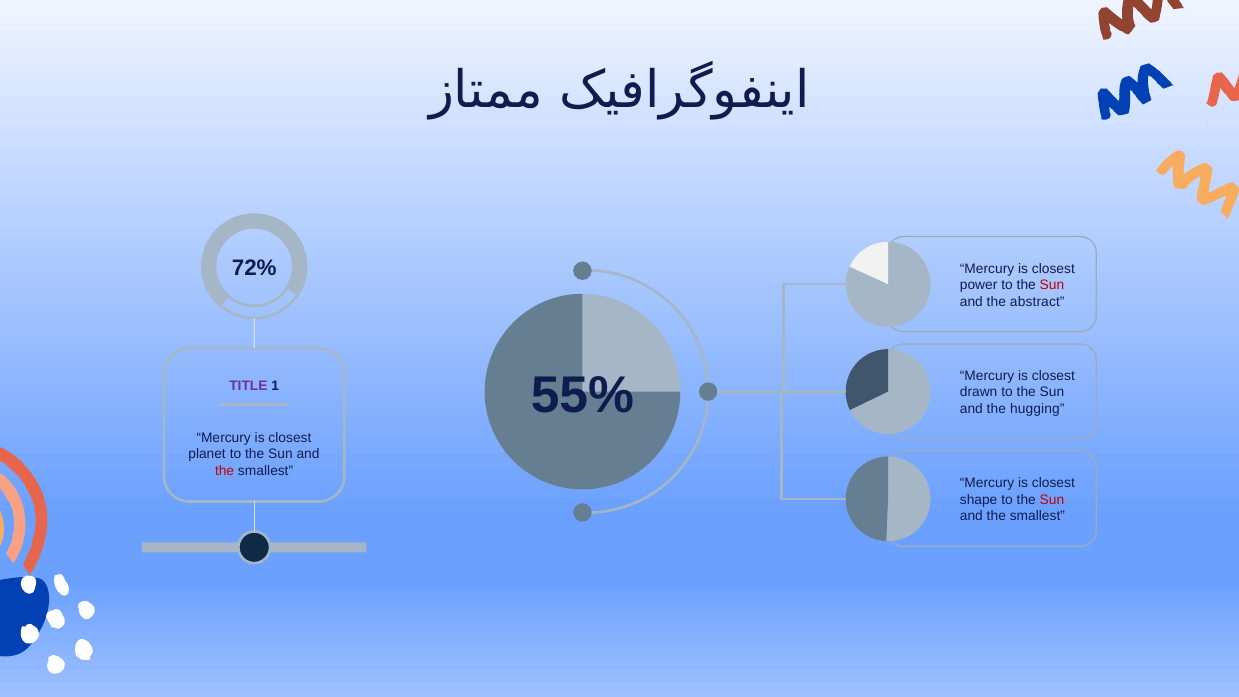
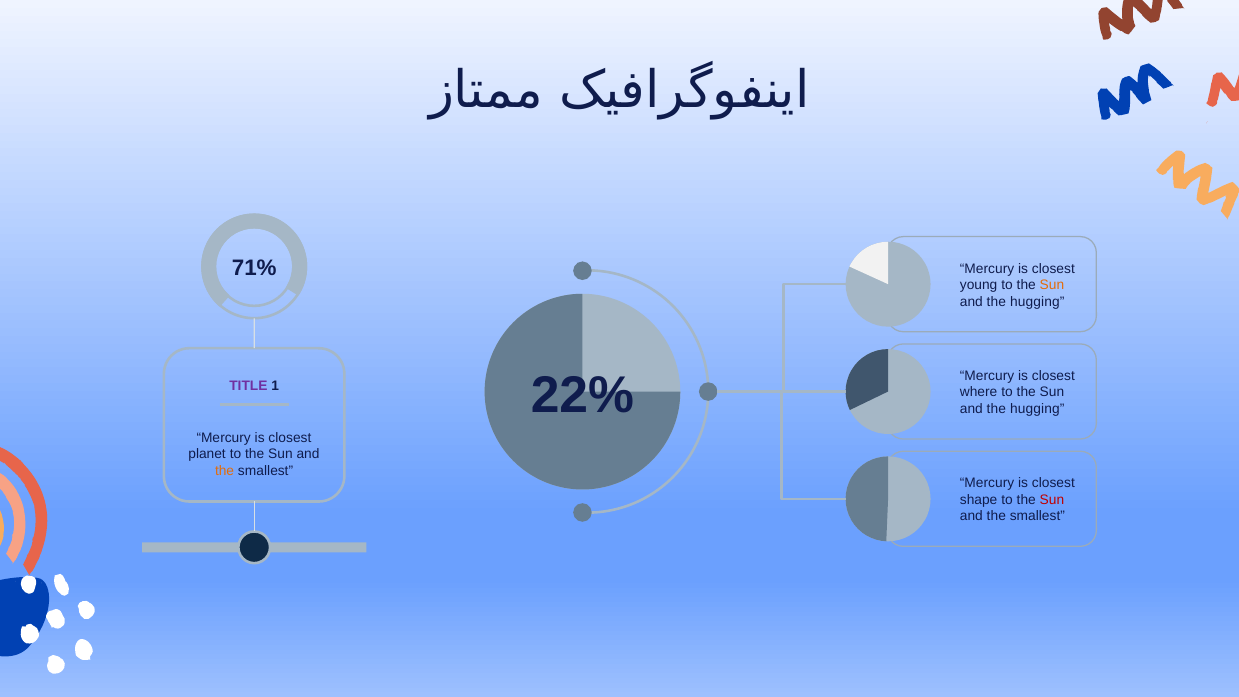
72%: 72% -> 71%
power: power -> young
Sun at (1052, 285) colour: red -> orange
abstract at (1037, 302): abstract -> hugging
55%: 55% -> 22%
drawn: drawn -> where
the at (225, 471) colour: red -> orange
